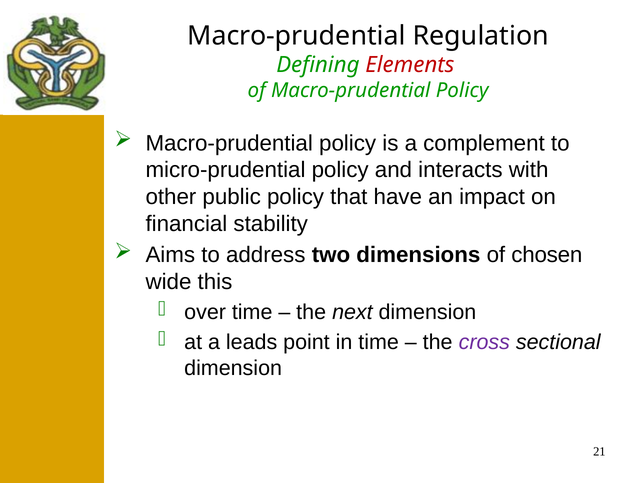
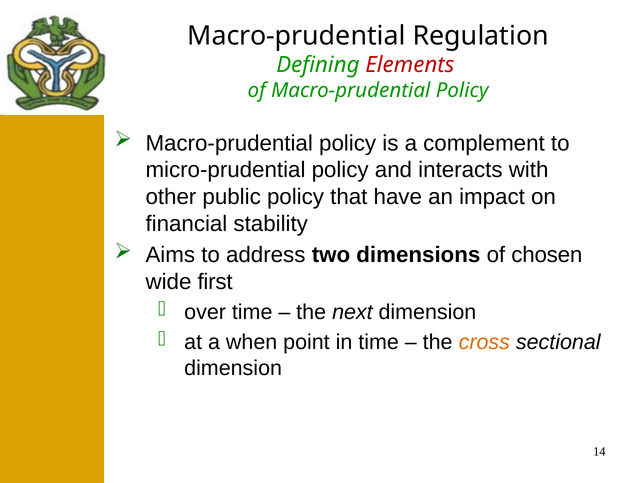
this: this -> first
leads: leads -> when
cross colour: purple -> orange
21: 21 -> 14
